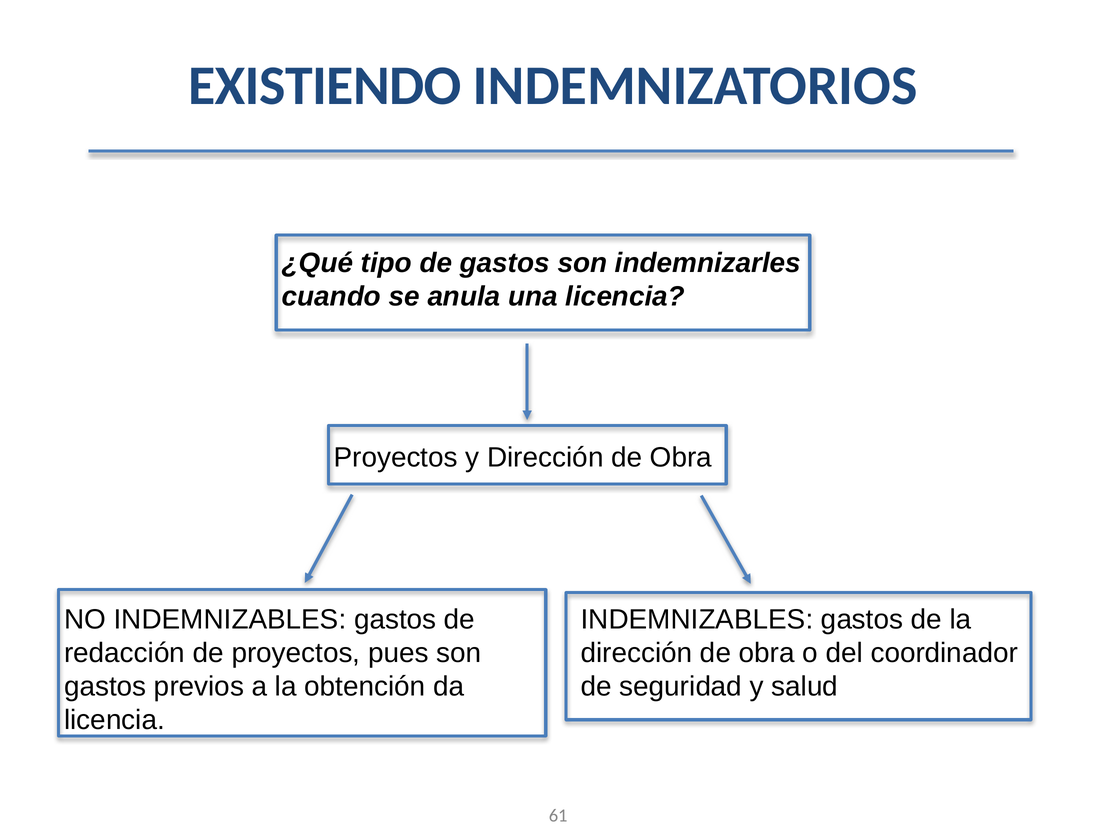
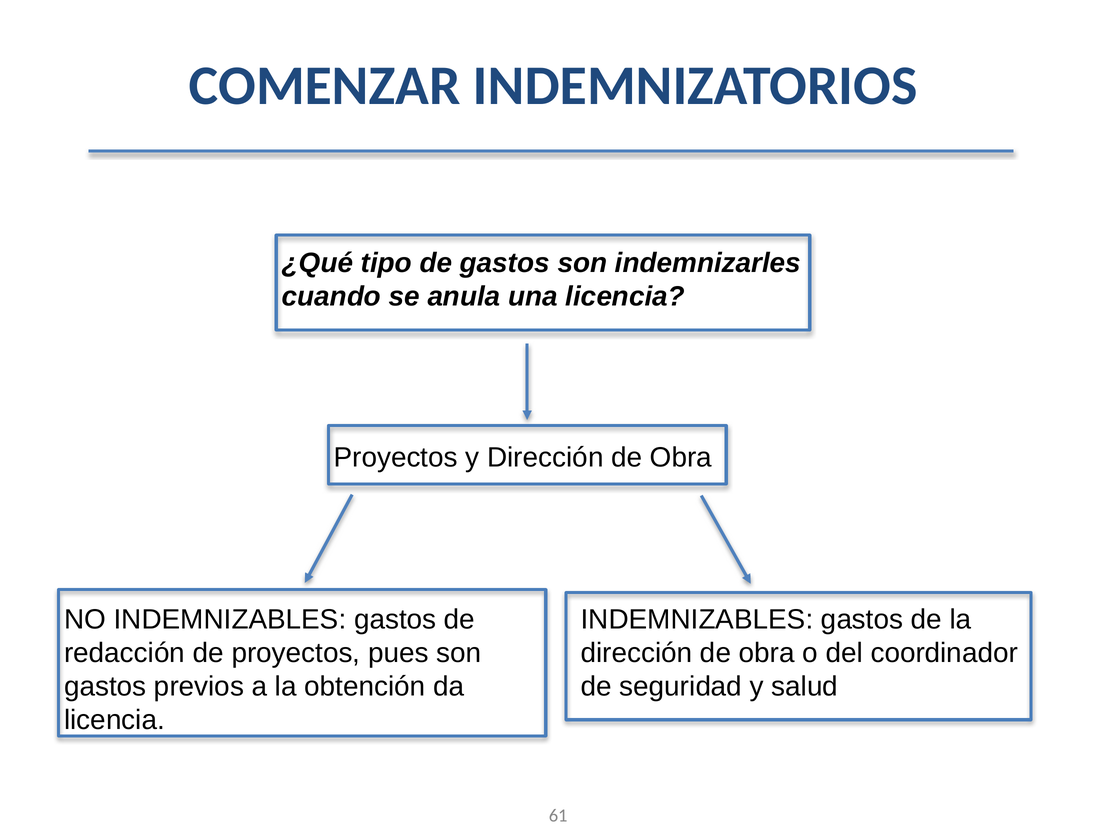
EXISTIENDO: EXISTIENDO -> COMENZAR
